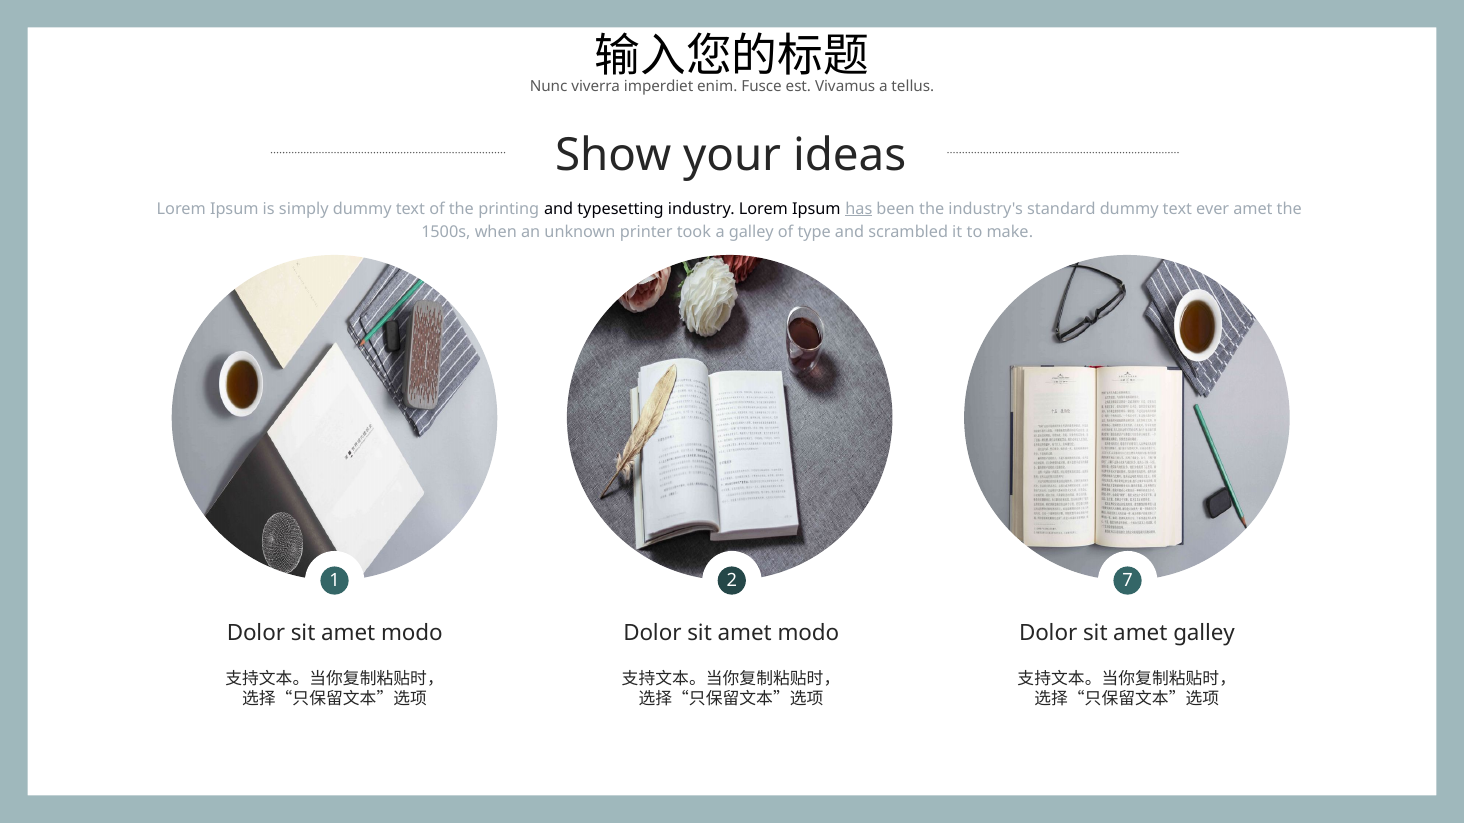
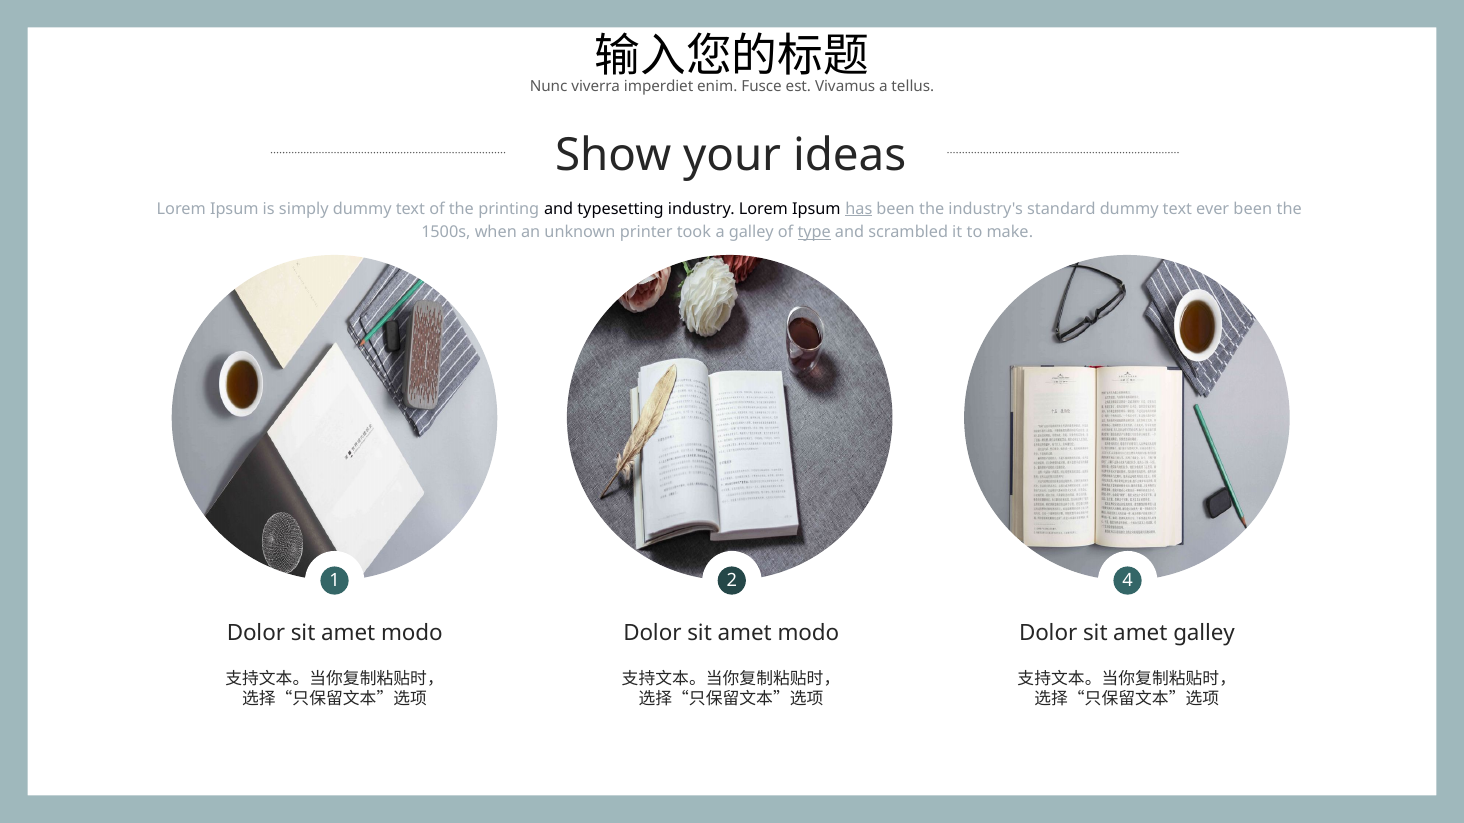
ever amet: amet -> been
type underline: none -> present
7: 7 -> 4
